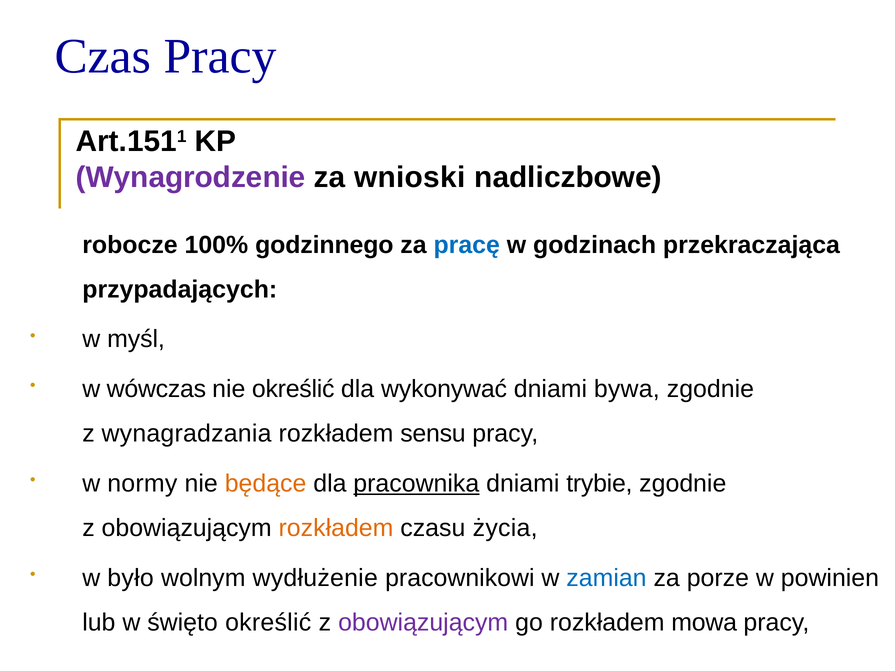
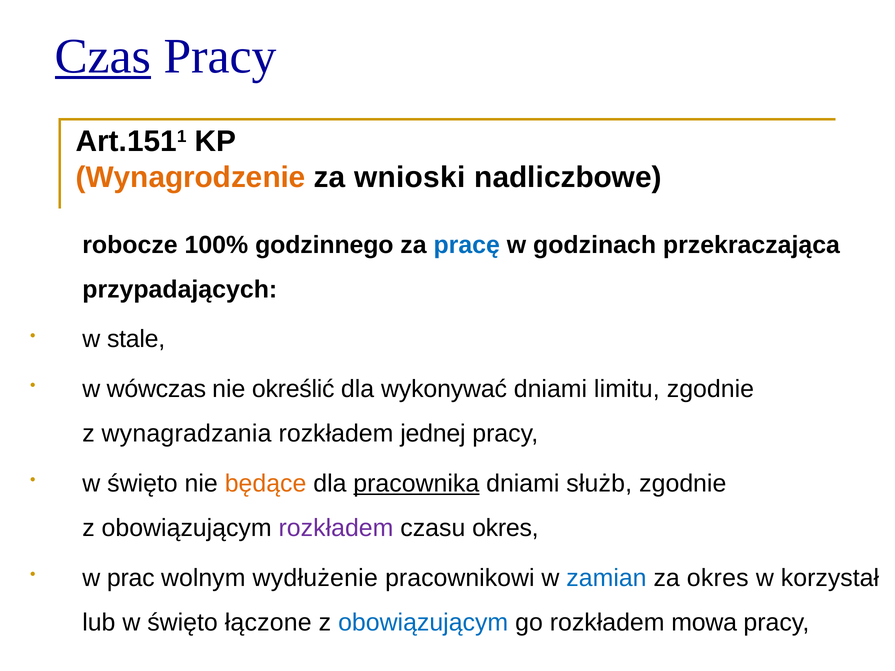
Czas underline: none -> present
Wynagrodzenie colour: purple -> orange
myśl: myśl -> stale
bywa: bywa -> limitu
sensu: sensu -> jednej
normy at (142, 484): normy -> święto
trybie: trybie -> służb
rozkładem at (336, 528) colour: orange -> purple
czasu życia: życia -> okres
było: było -> prac
za porze: porze -> okres
powinien: powinien -> korzystał
święto określić: określić -> łączone
obowiązującym at (423, 623) colour: purple -> blue
